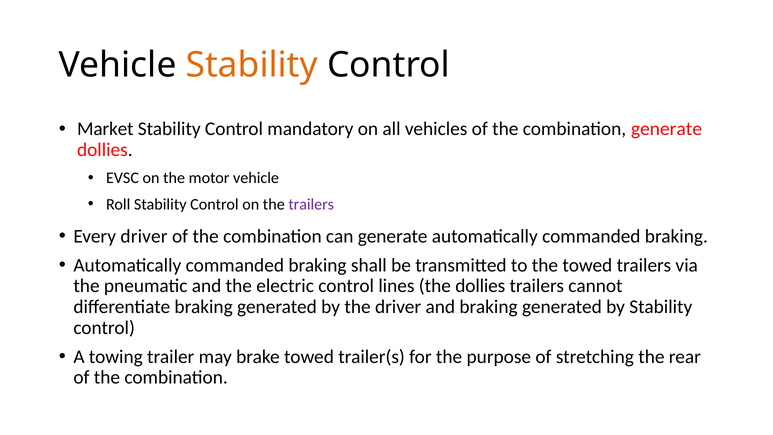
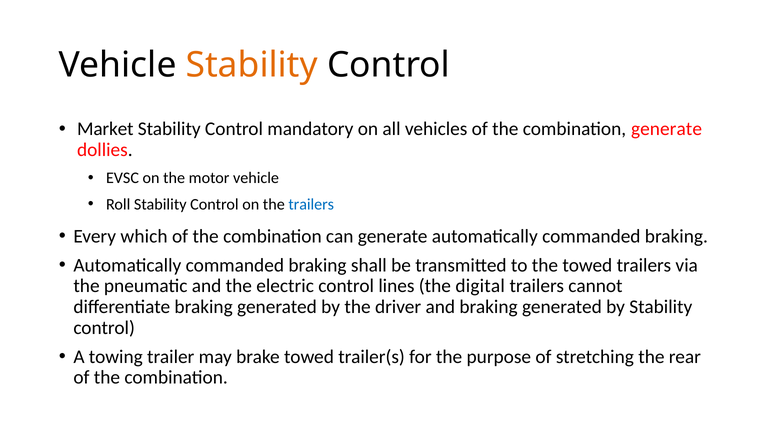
trailers at (311, 204) colour: purple -> blue
Every driver: driver -> which
the dollies: dollies -> digital
